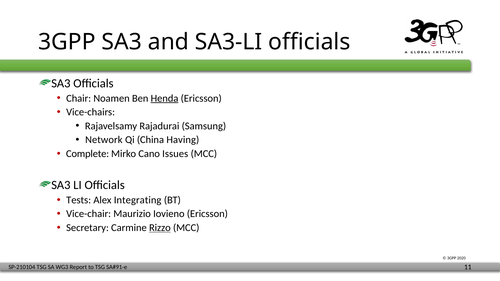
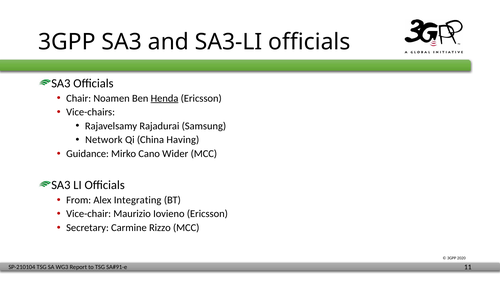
Complete: Complete -> Guidance
Issues: Issues -> Wider
Tests: Tests -> From
Rizzo underline: present -> none
